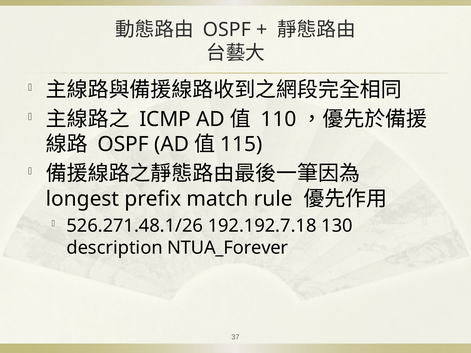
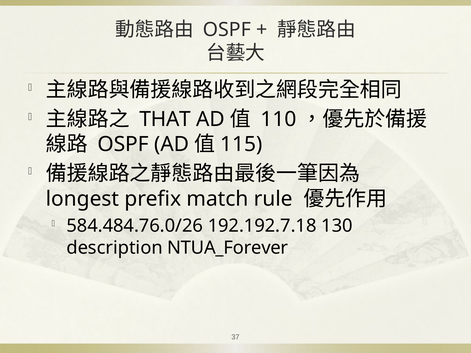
ICMP: ICMP -> THAT
526.271.48.1/26: 526.271.48.1/26 -> 584.484.76.0/26
